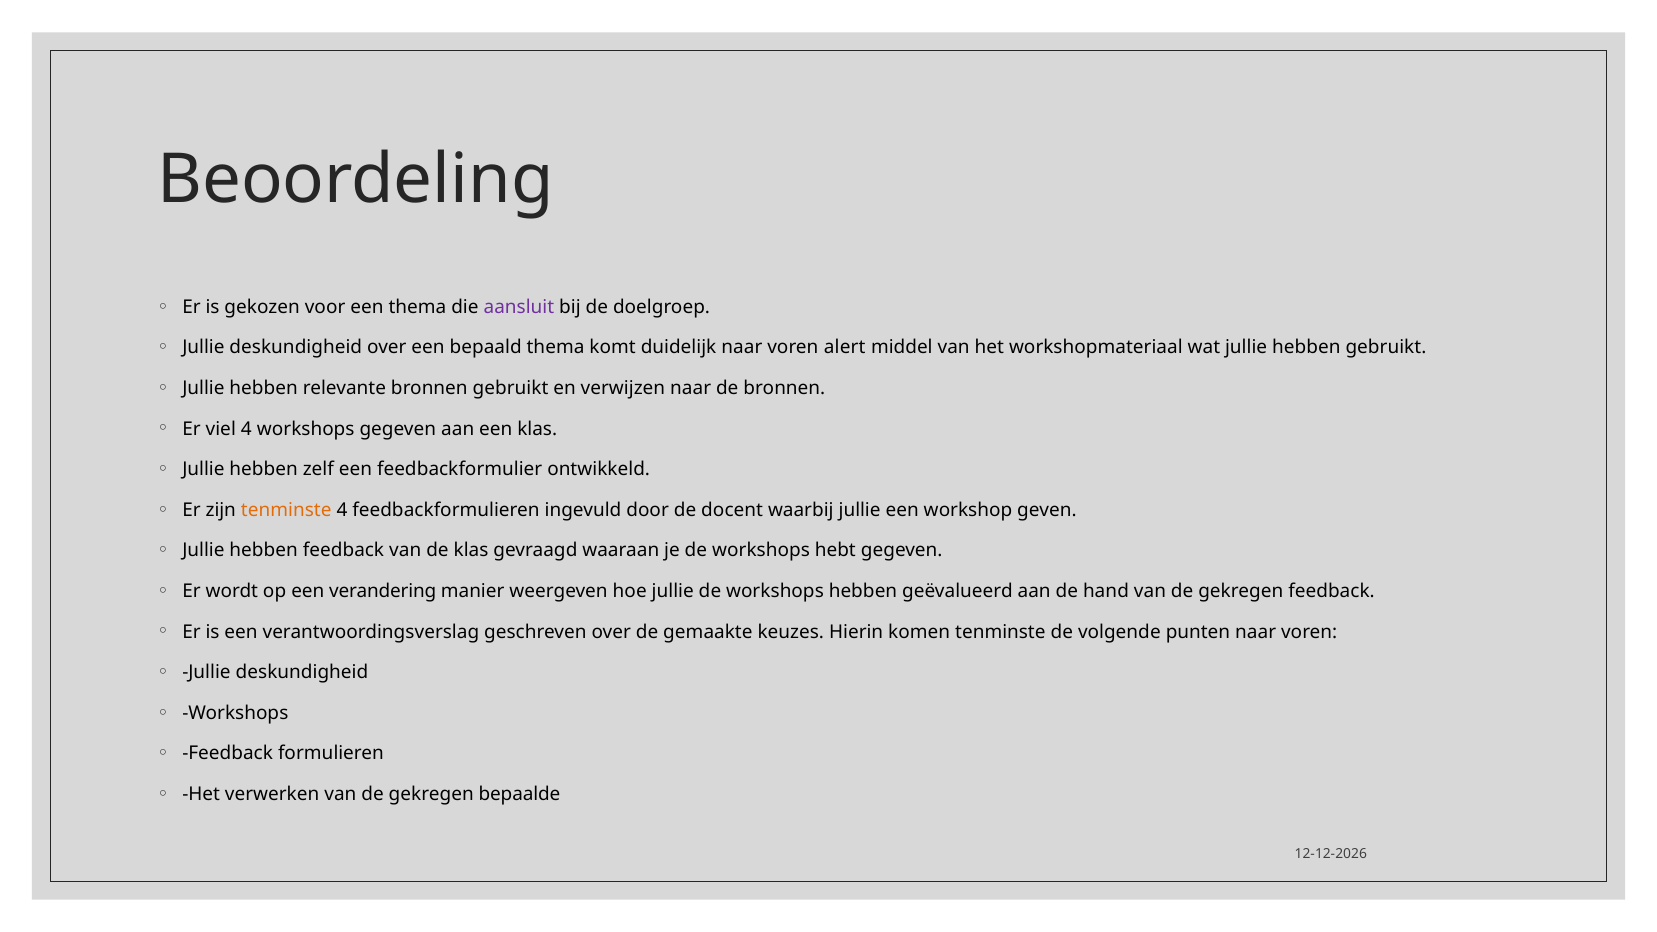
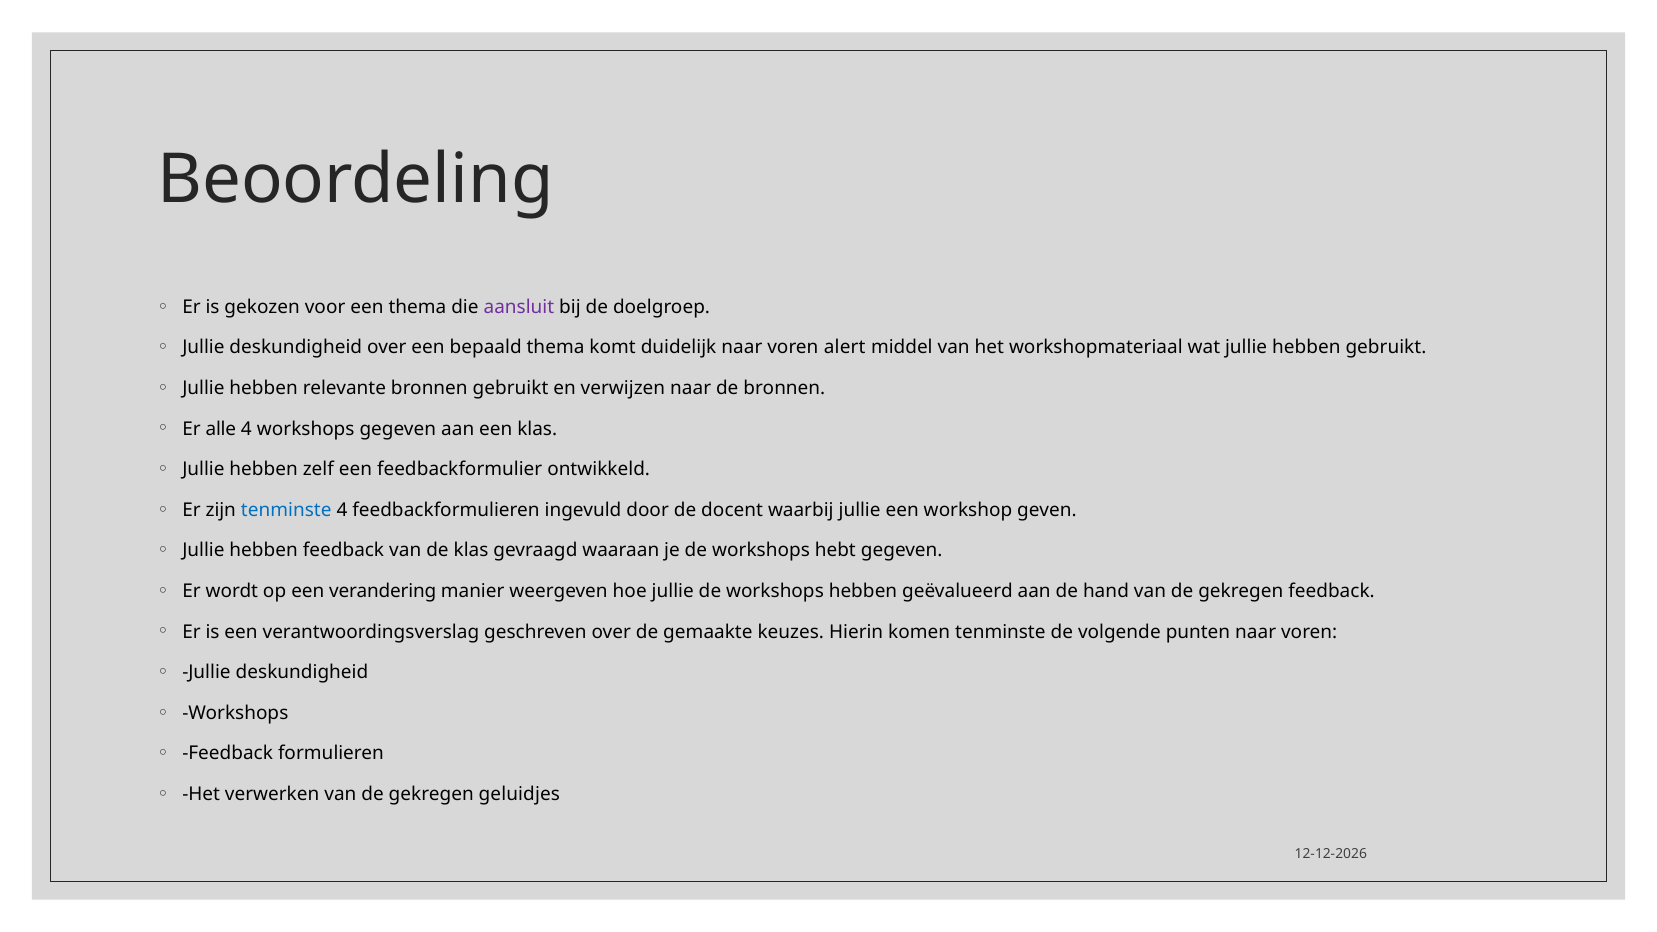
viel: viel -> alle
tenminste at (286, 510) colour: orange -> blue
bepaalde: bepaalde -> geluidjes
